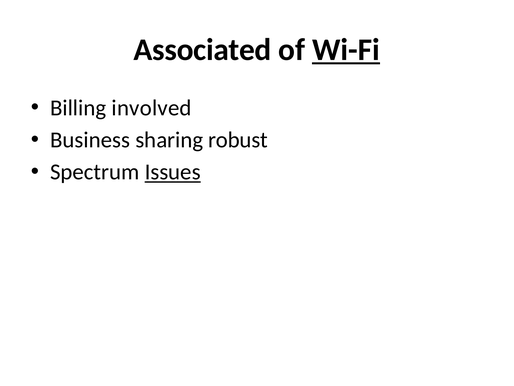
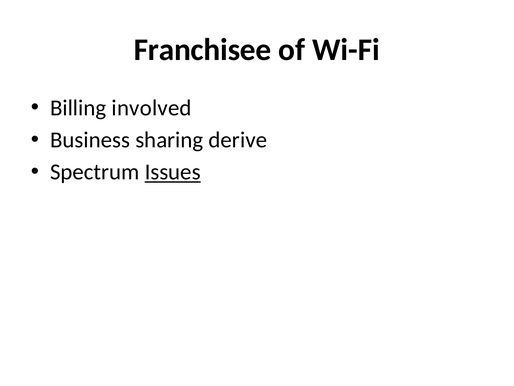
Associated: Associated -> Franchisee
Wi-Fi underline: present -> none
robust: robust -> derive
